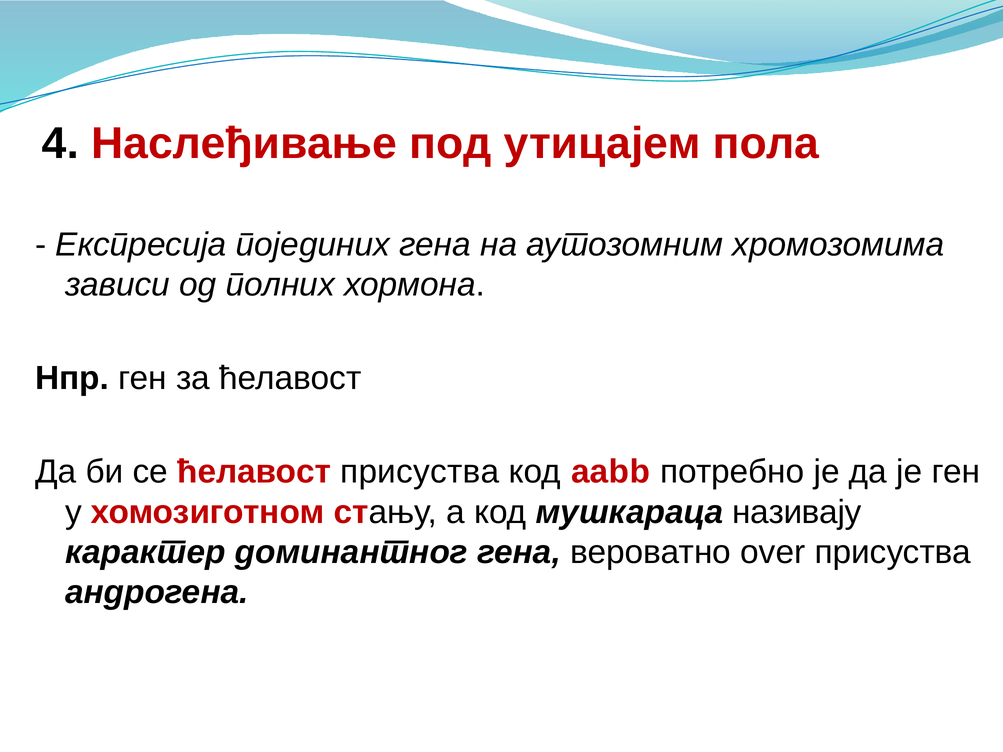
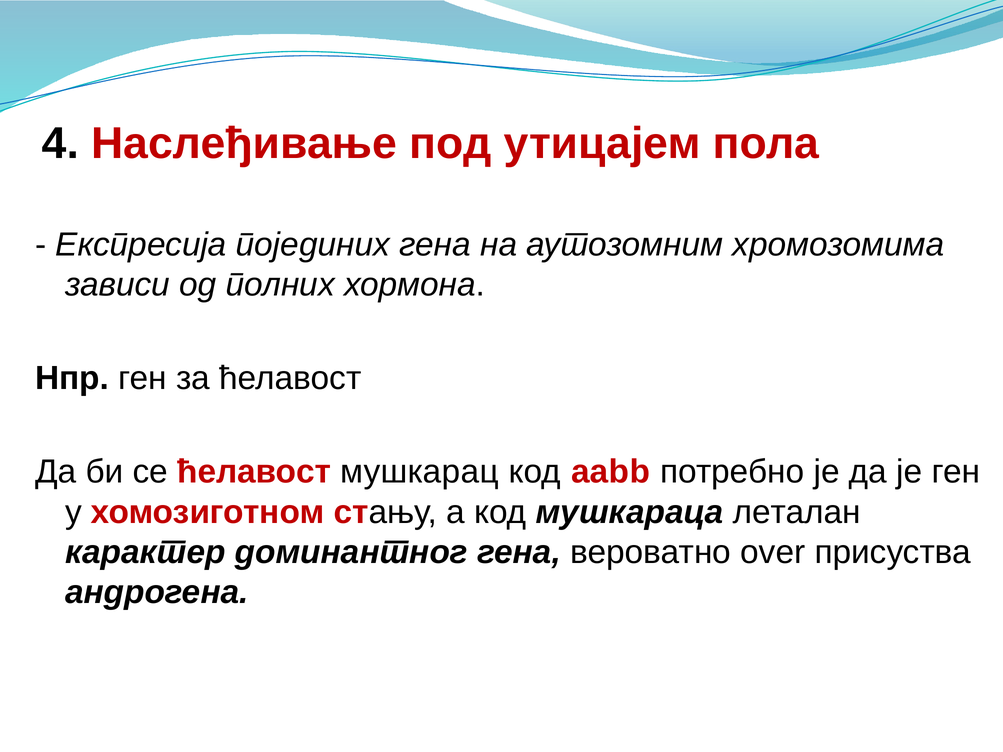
ћелавост присуства: присуства -> мушкарац
називају: називају -> леталан
